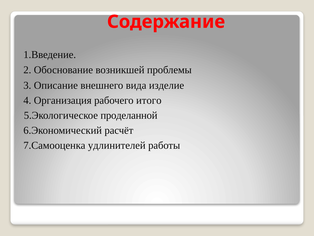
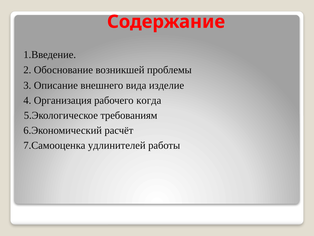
итого: итого -> когда
проделанной: проделанной -> требованиям
